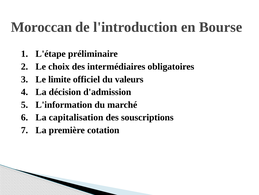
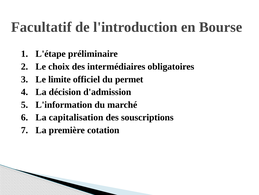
Moroccan: Moroccan -> Facultatif
valeurs: valeurs -> permet
